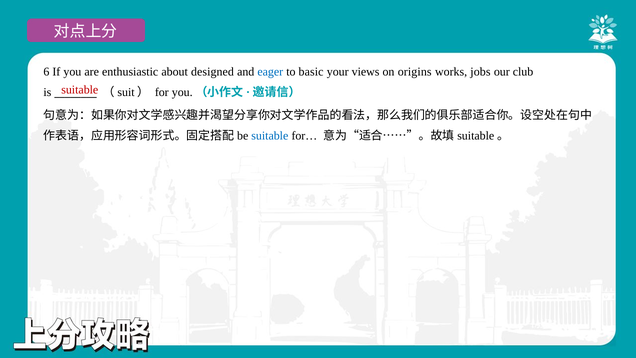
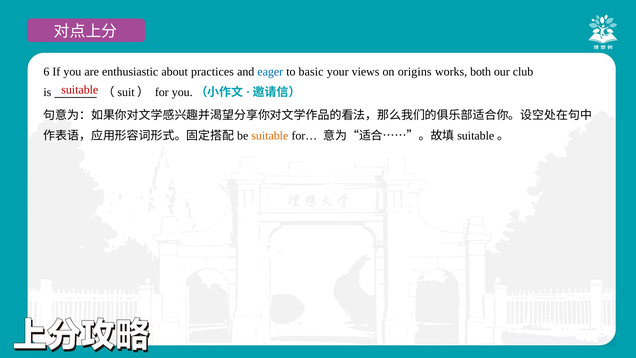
designed: designed -> practices
jobs: jobs -> both
suitable at (270, 136) colour: blue -> orange
